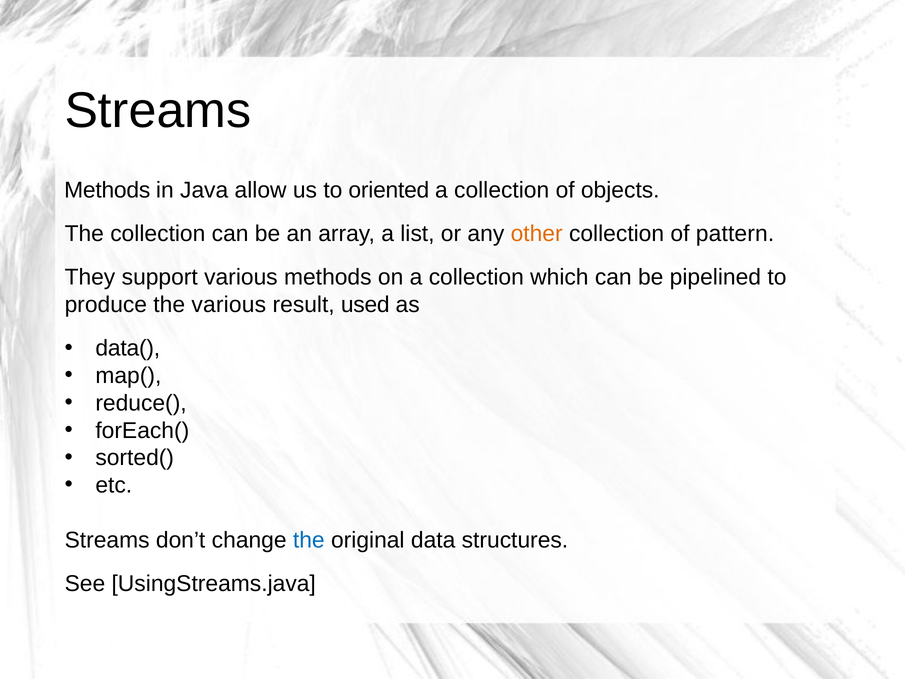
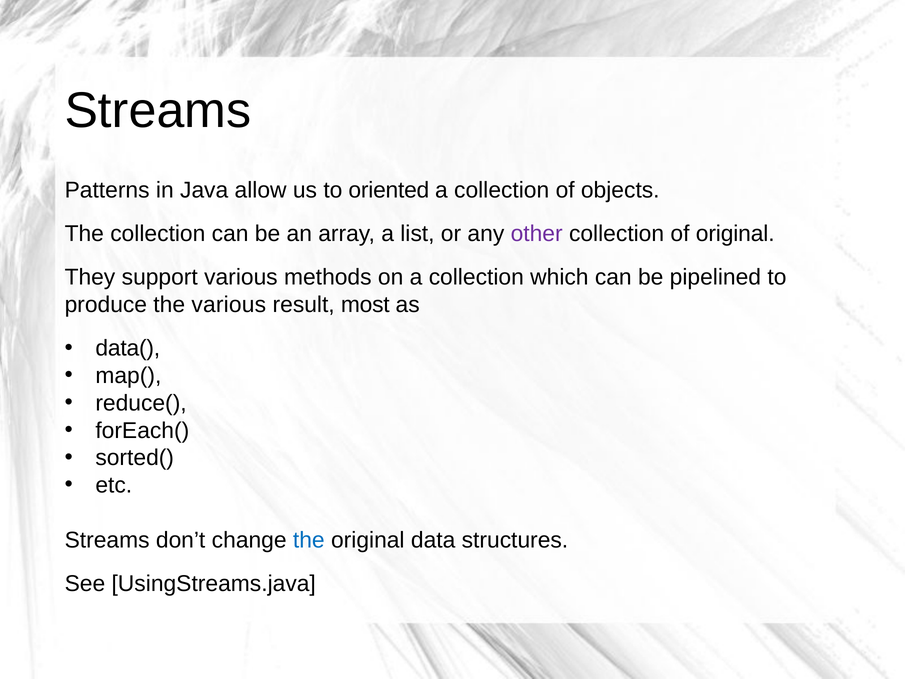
Methods at (107, 190): Methods -> Patterns
other colour: orange -> purple
of pattern: pattern -> original
used: used -> most
